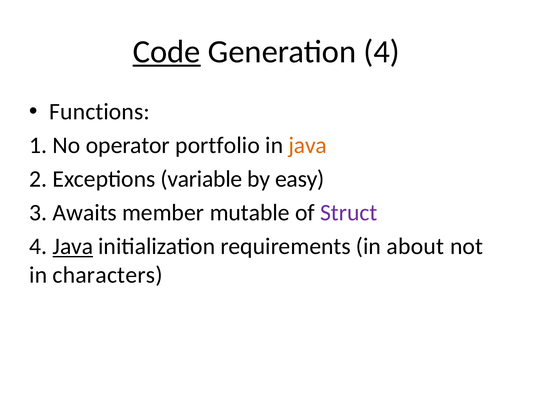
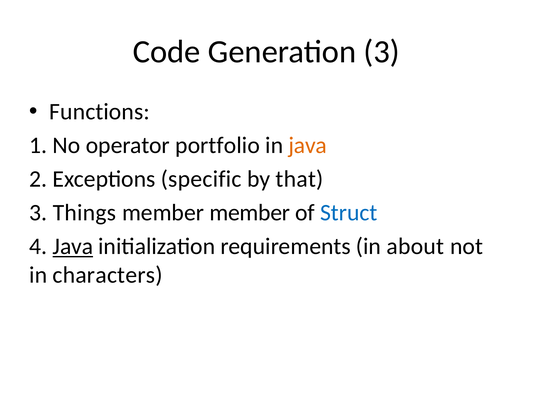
Code underline: present -> none
Generation 4: 4 -> 3
variable: variable -> specific
easy: easy -> that
Awaits: Awaits -> Things
member mutable: mutable -> member
Struct colour: purple -> blue
